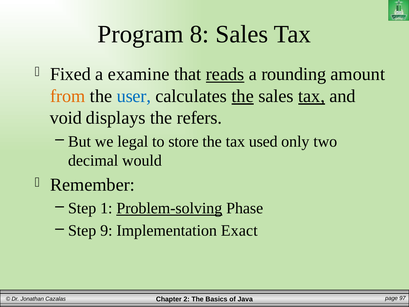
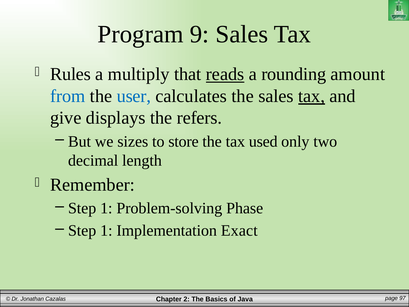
8: 8 -> 9
Fixed: Fixed -> Rules
examine: examine -> multiply
from colour: orange -> blue
the at (243, 96) underline: present -> none
void: void -> give
legal: legal -> sizes
would: would -> length
Problem-solving underline: present -> none
9 at (106, 230): 9 -> 1
